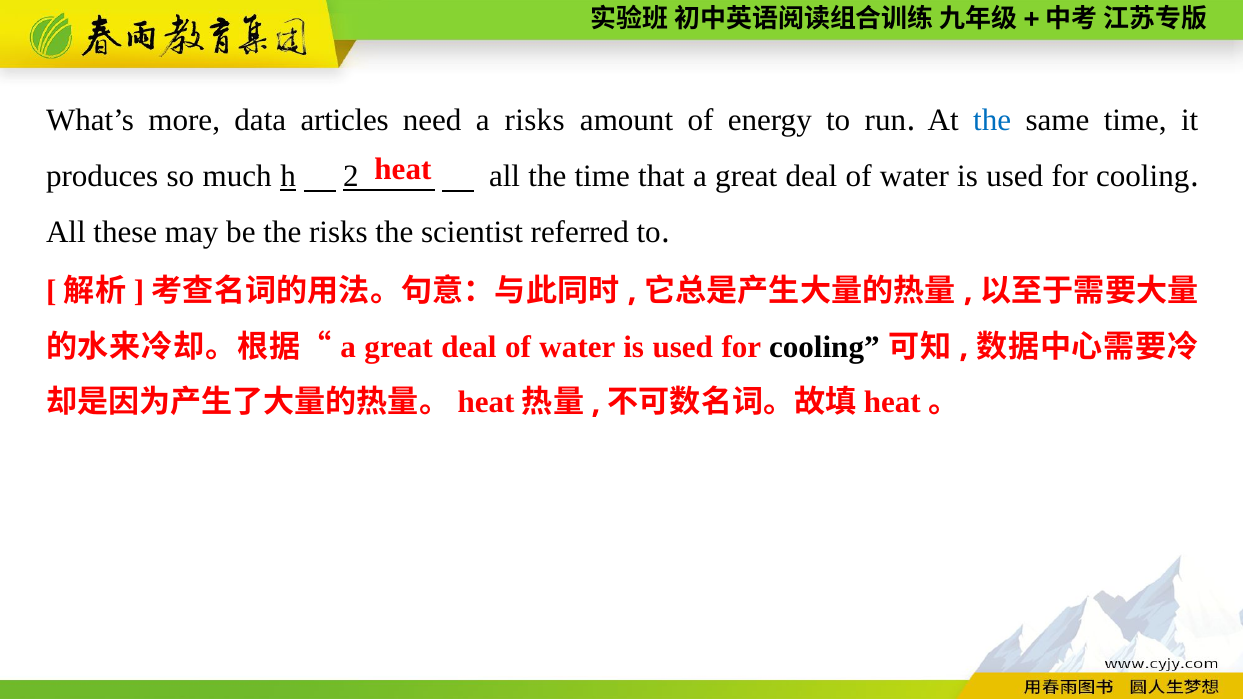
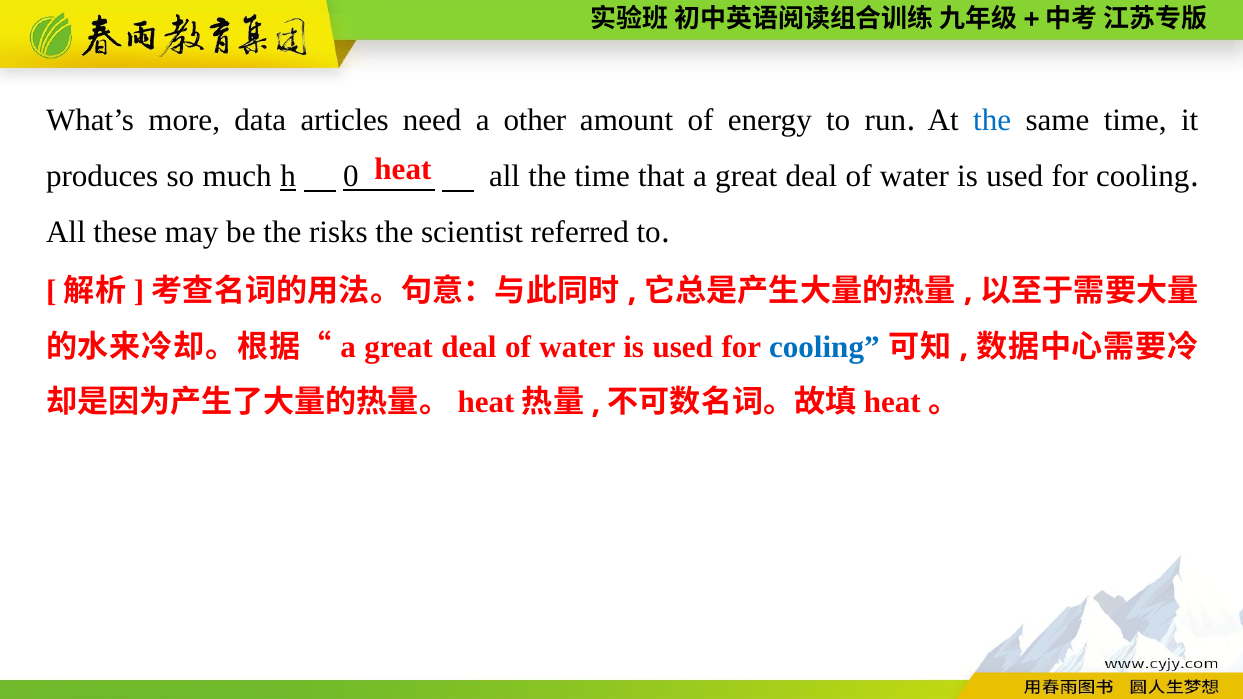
a risks: risks -> other
2: 2 -> 0
cooling at (824, 347) colour: black -> blue
